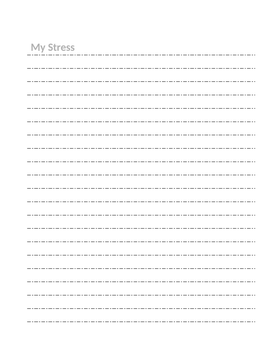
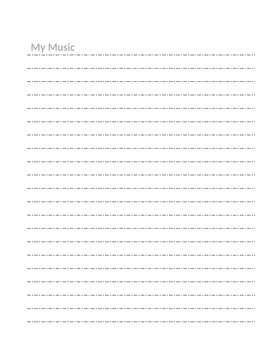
Stress: Stress -> Music
